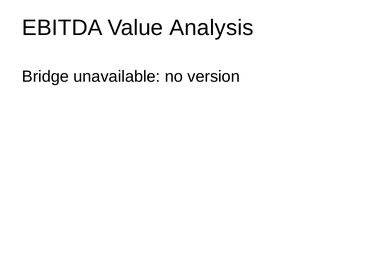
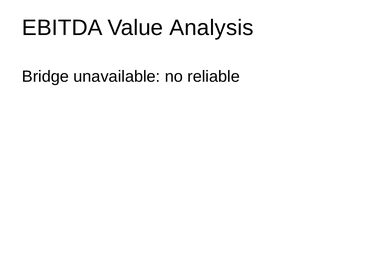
version: version -> reliable
